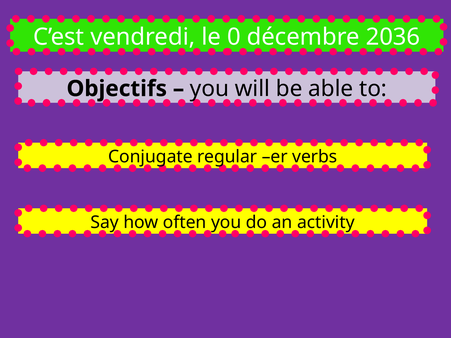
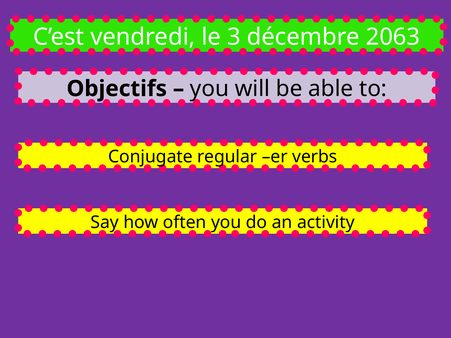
0: 0 -> 3
2036: 2036 -> 2063
